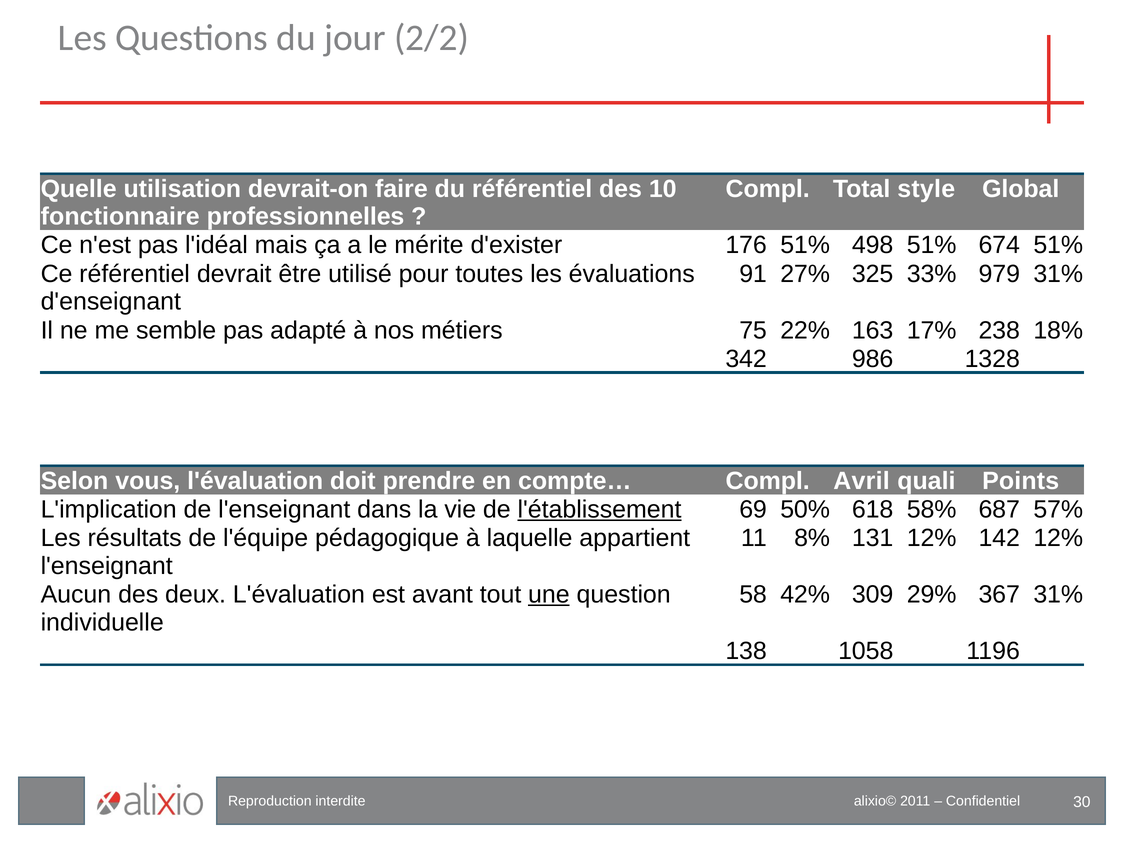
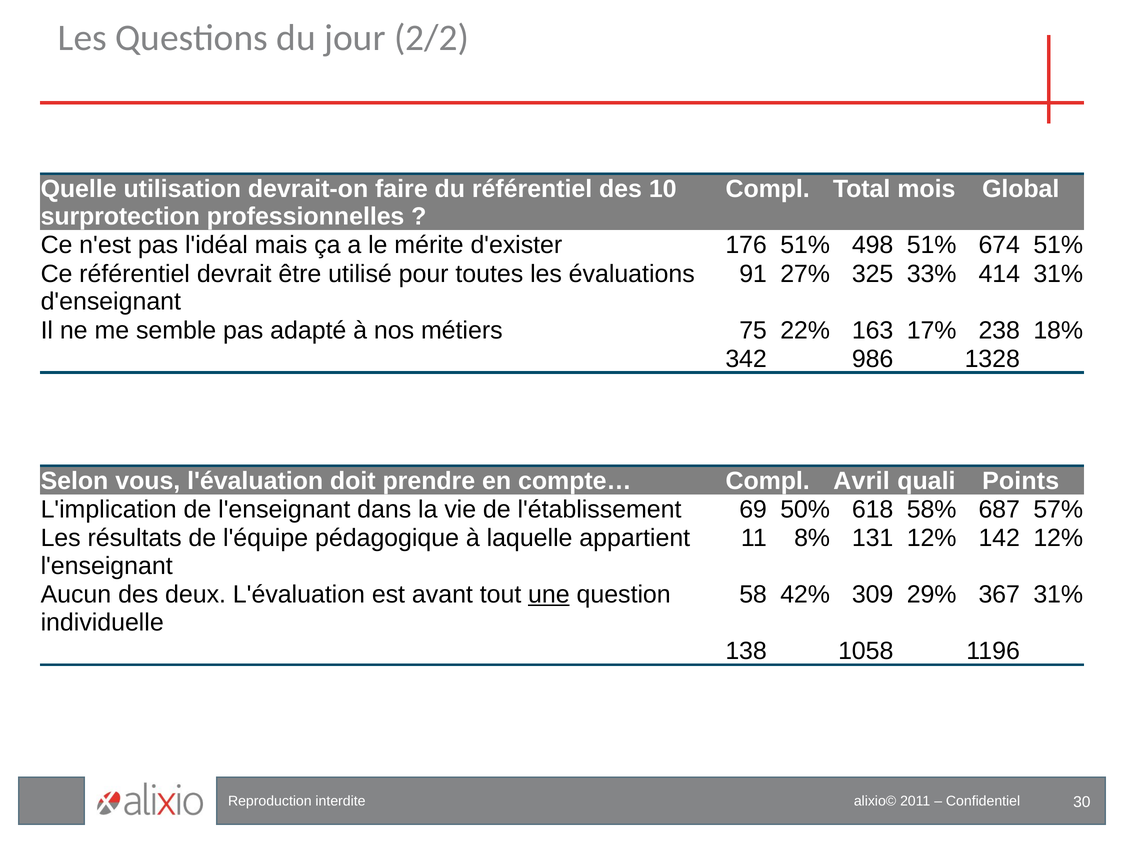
style: style -> mois
fonctionnaire: fonctionnaire -> surprotection
979: 979 -> 414
l'établissement underline: present -> none
